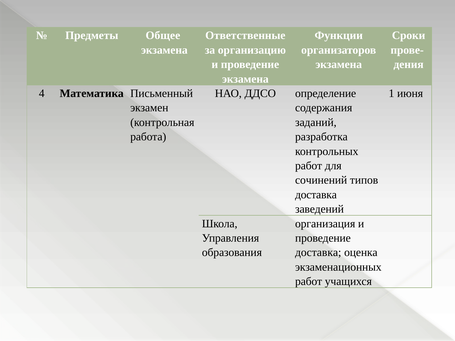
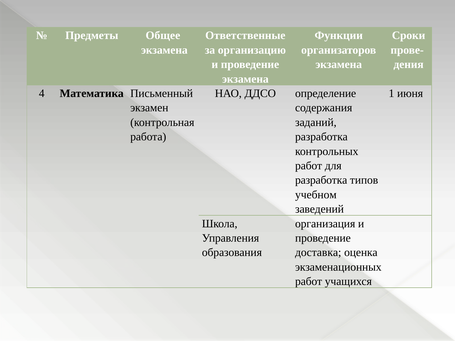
сочинений at (321, 180): сочинений -> разработка
доставка at (316, 195): доставка -> учебном
